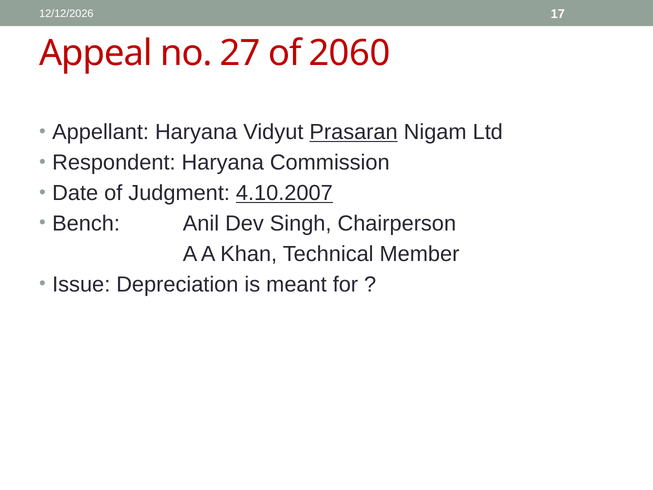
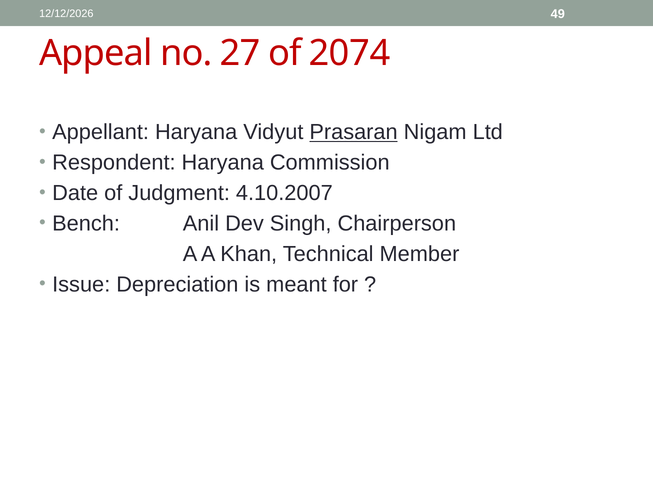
17: 17 -> 49
2060: 2060 -> 2074
4.10.2007 underline: present -> none
